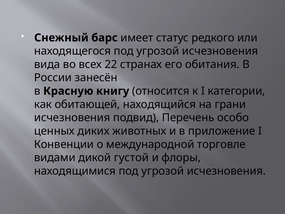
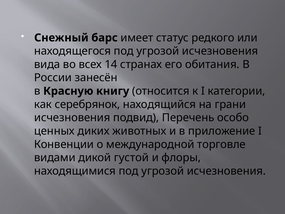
22: 22 -> 14
обитающей: обитающей -> серебрянок
